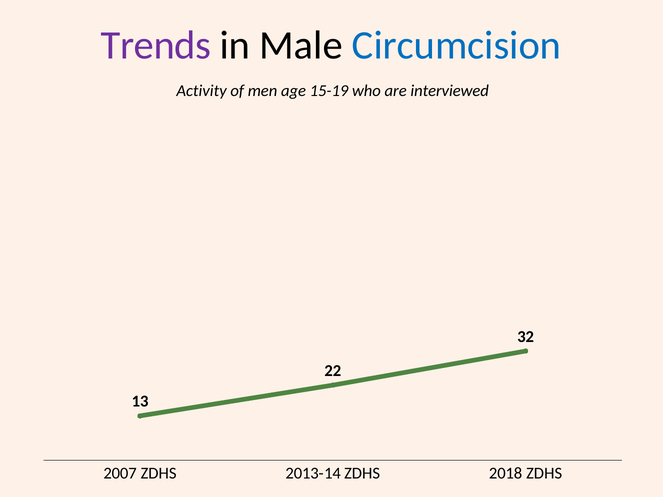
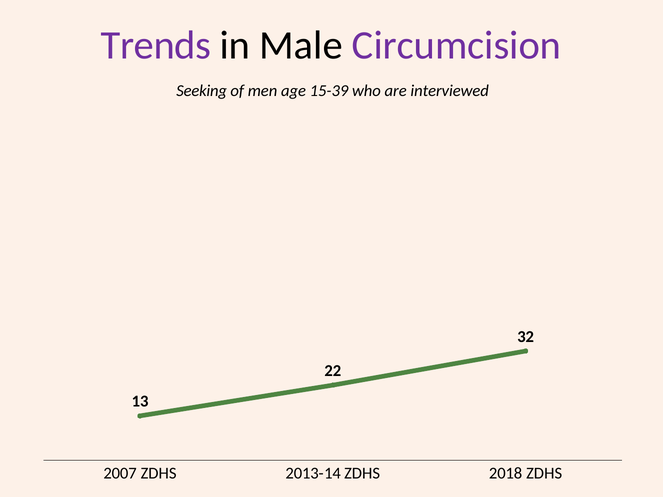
Circumcision colour: blue -> purple
Activity: Activity -> Seeking
15-19: 15-19 -> 15-39
